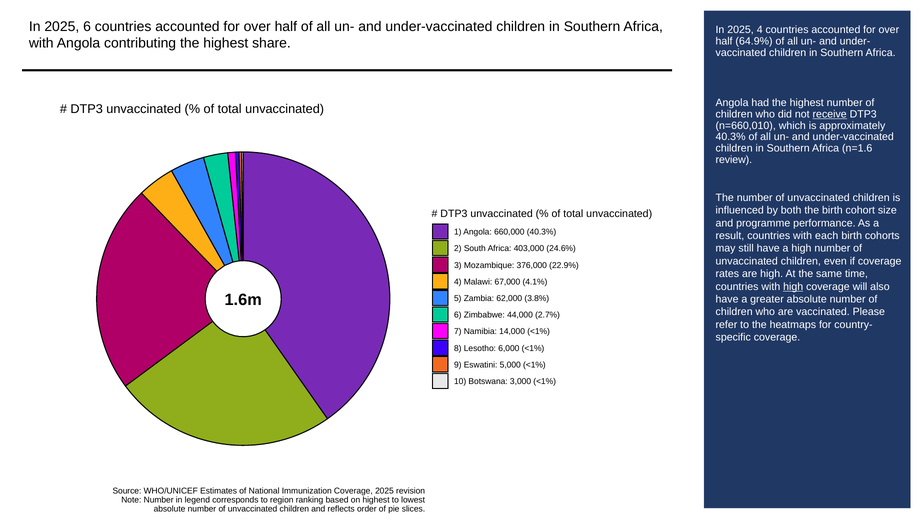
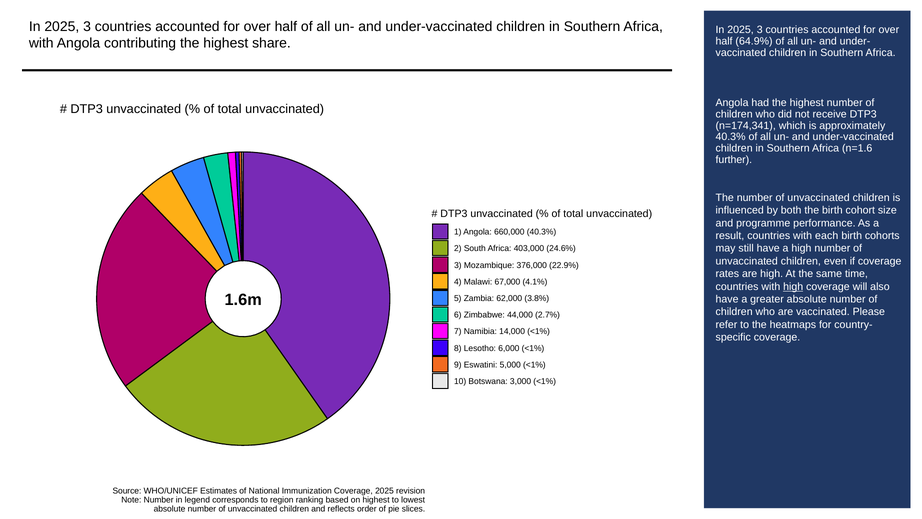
6 at (87, 27): 6 -> 3
4 at (760, 30): 4 -> 3
receive underline: present -> none
n=660,010: n=660,010 -> n=174,341
review: review -> further
